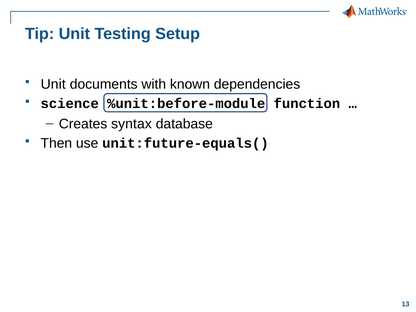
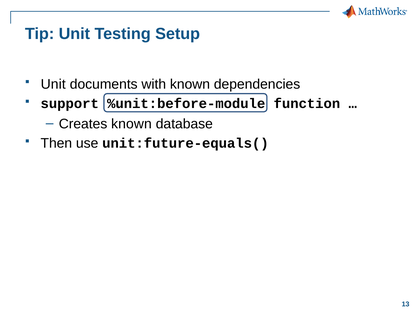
science: science -> support
Creates syntax: syntax -> known
